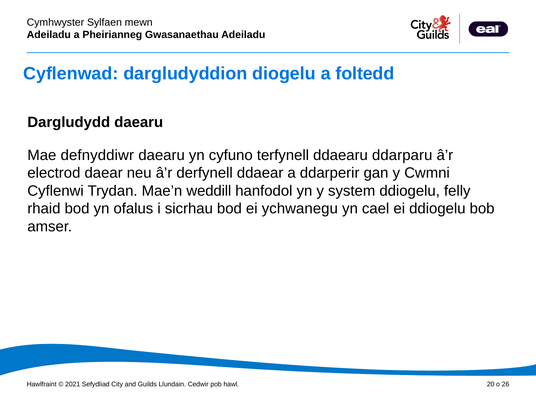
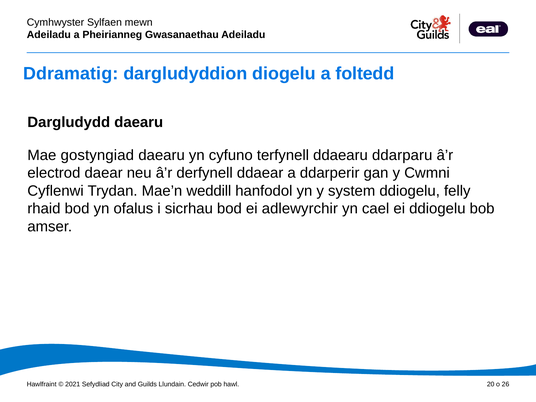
Cyflenwad: Cyflenwad -> Ddramatig
defnyddiwr: defnyddiwr -> gostyngiad
ychwanegu: ychwanegu -> adlewyrchir
